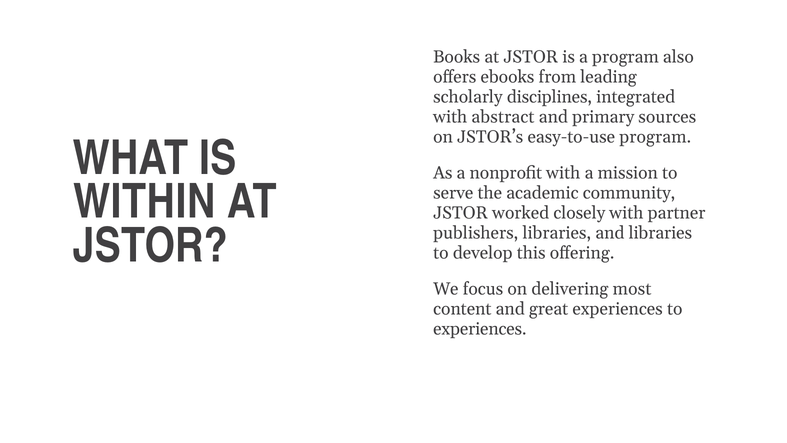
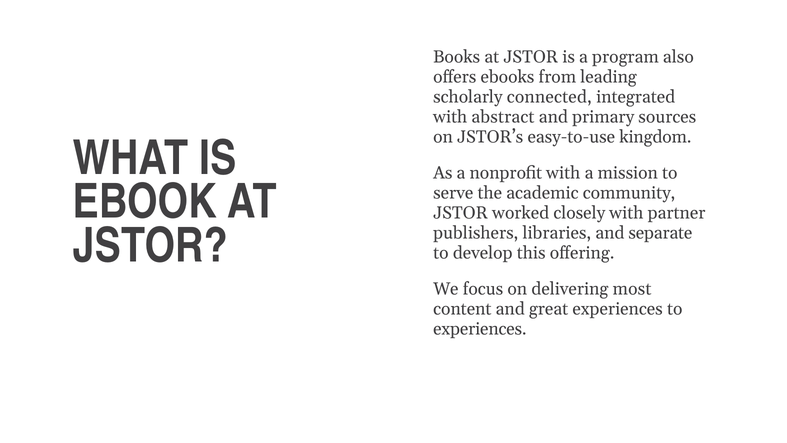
disciplines: disciplines -> connected
easy-to-use program: program -> kingdom
WITHIN: WITHIN -> EBOOK
and libraries: libraries -> separate
